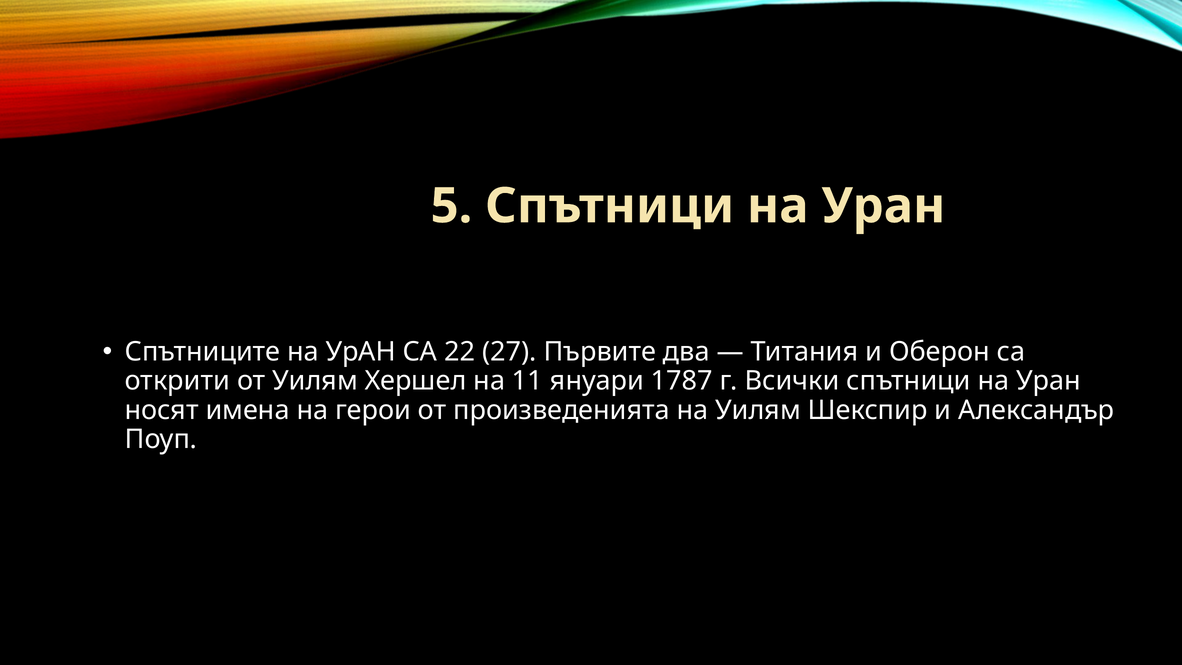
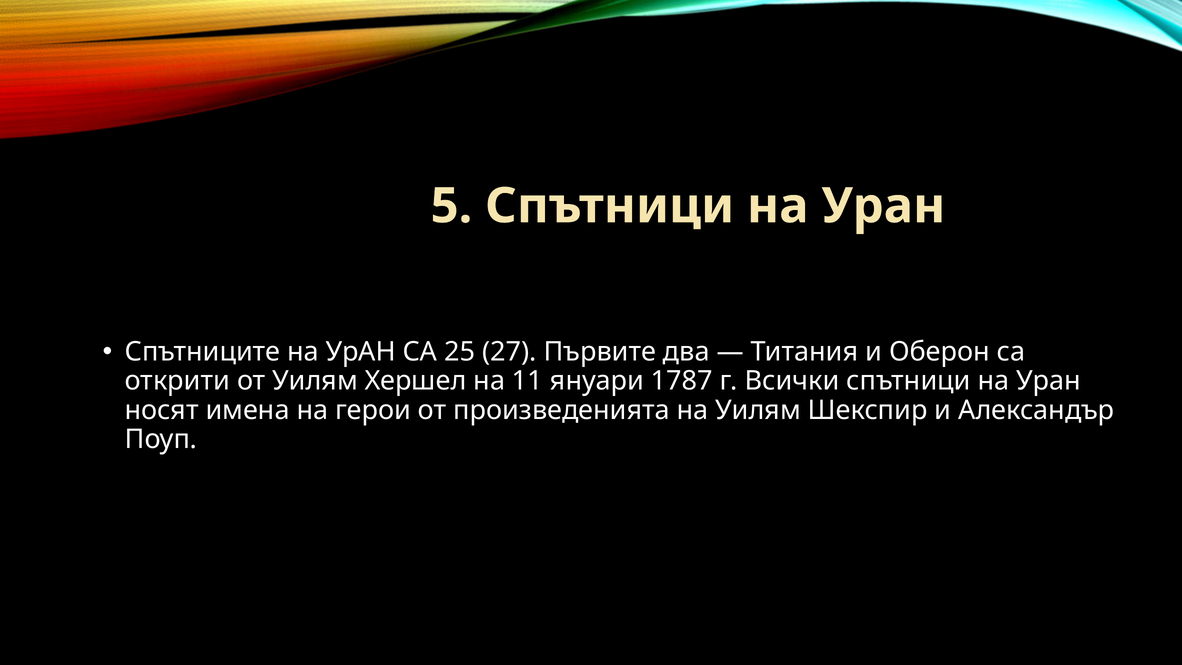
22: 22 -> 25
